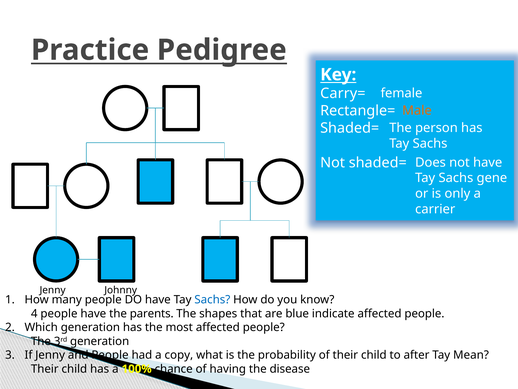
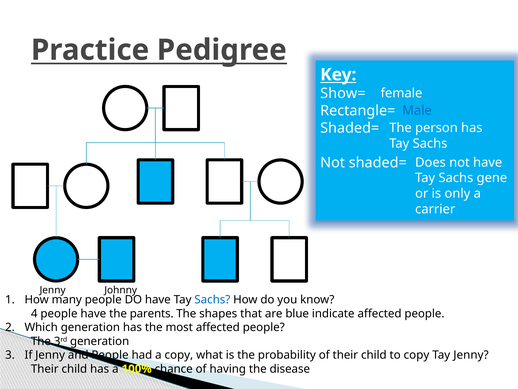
Carry=: Carry= -> Show=
Male colour: orange -> blue
to after: after -> copy
Tay Mean: Mean -> Jenny
